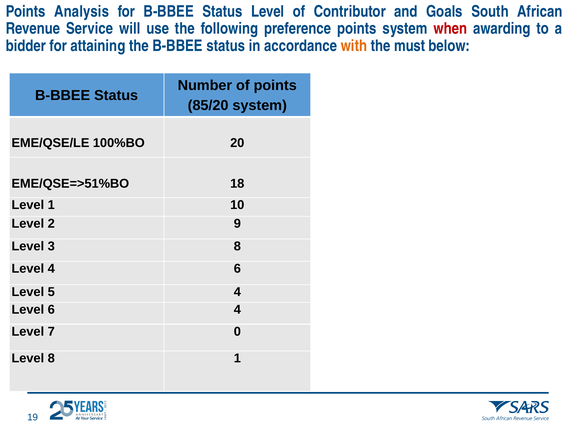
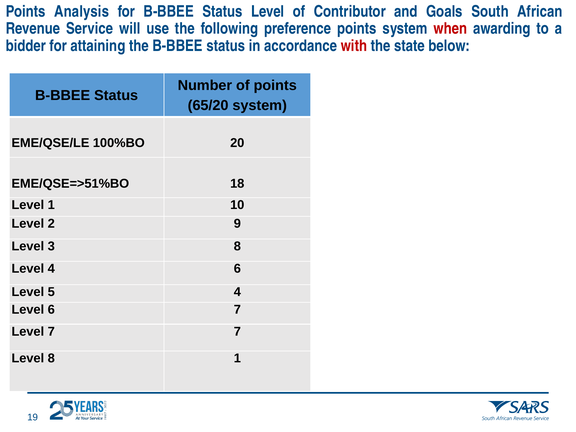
with colour: orange -> red
must: must -> state
85/20: 85/20 -> 65/20
6 4: 4 -> 7
7 0: 0 -> 7
